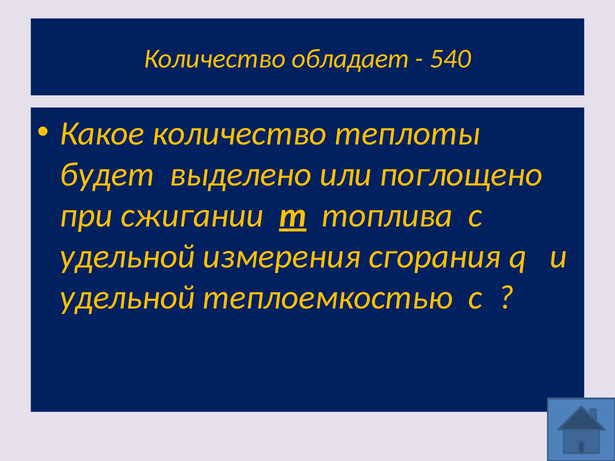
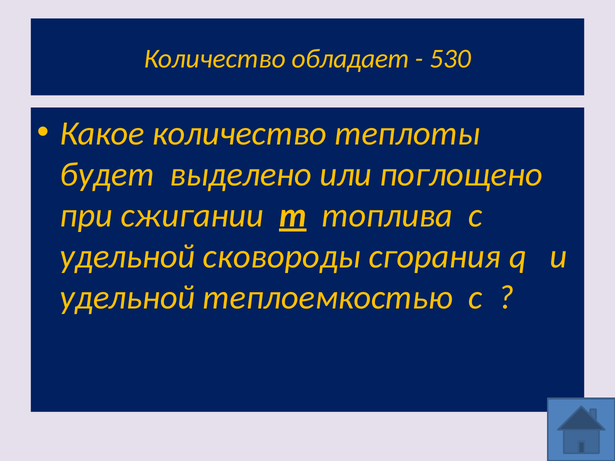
540: 540 -> 530
измерения: измерения -> сковороды
